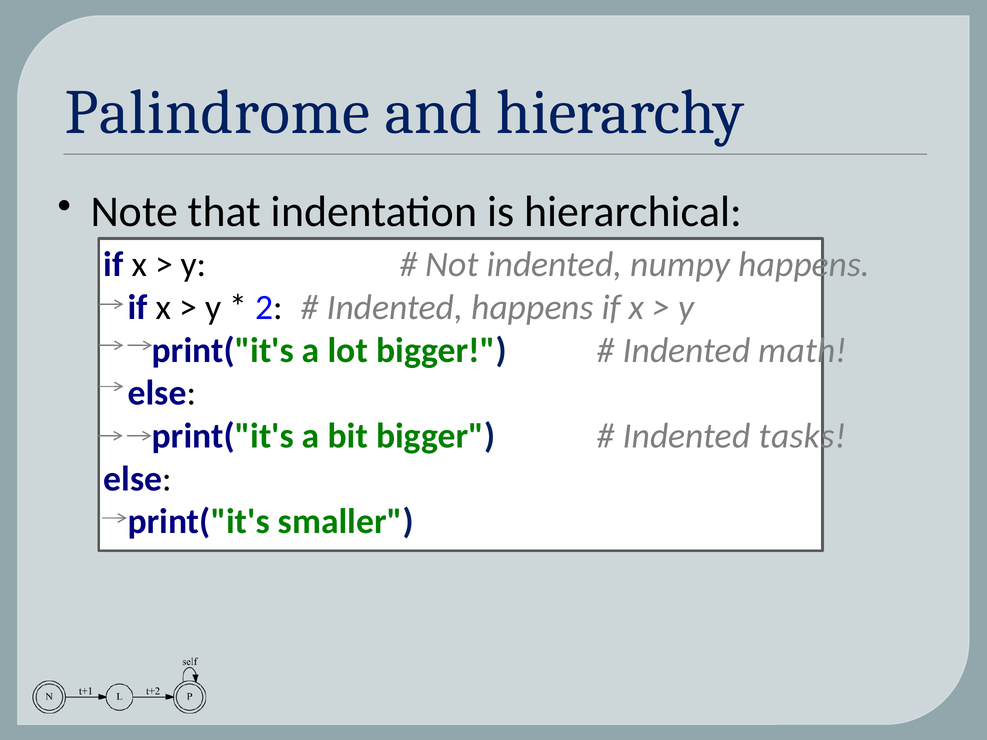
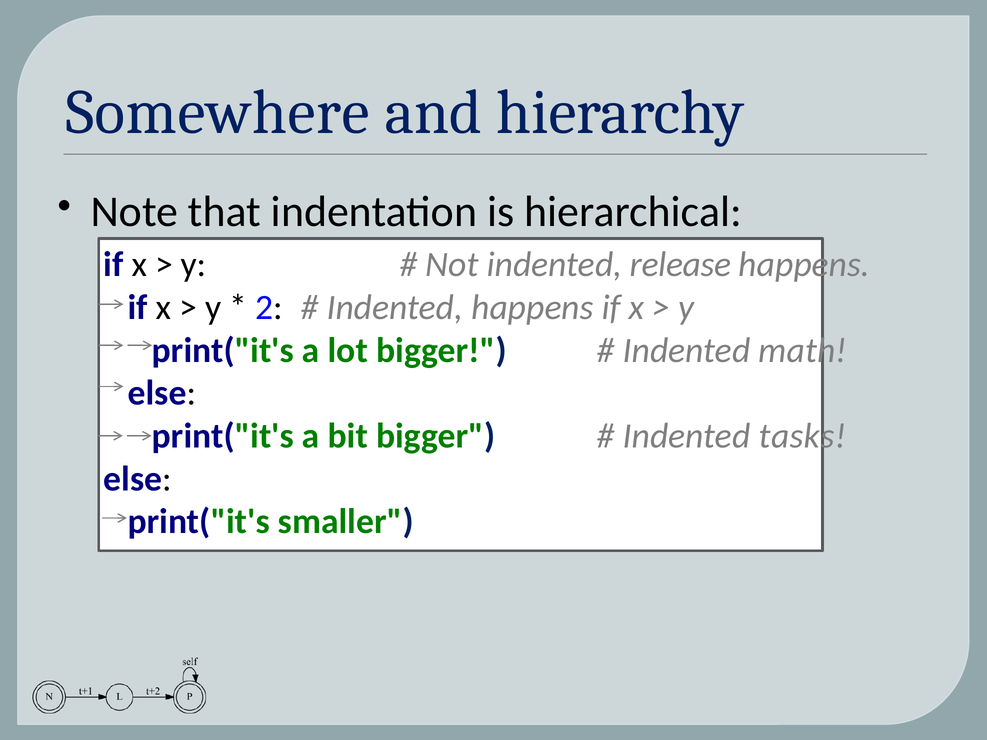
Palindrome: Palindrome -> Somewhere
numpy: numpy -> release
